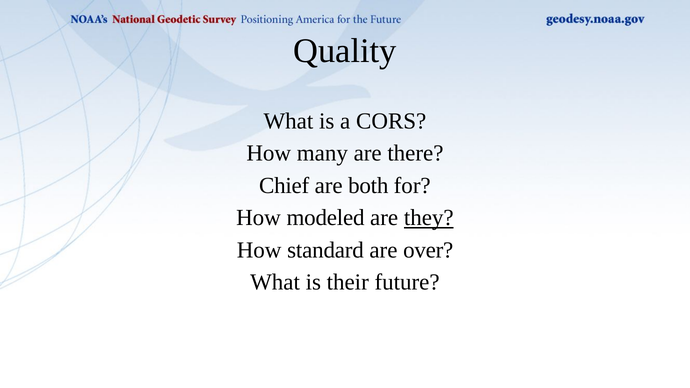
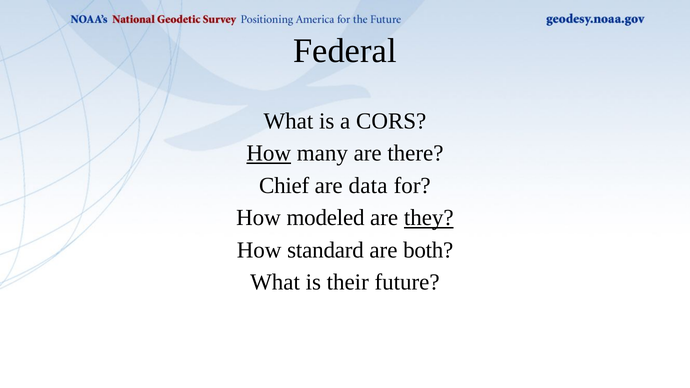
Quality: Quality -> Federal
How at (269, 153) underline: none -> present
both: both -> data
over: over -> both
